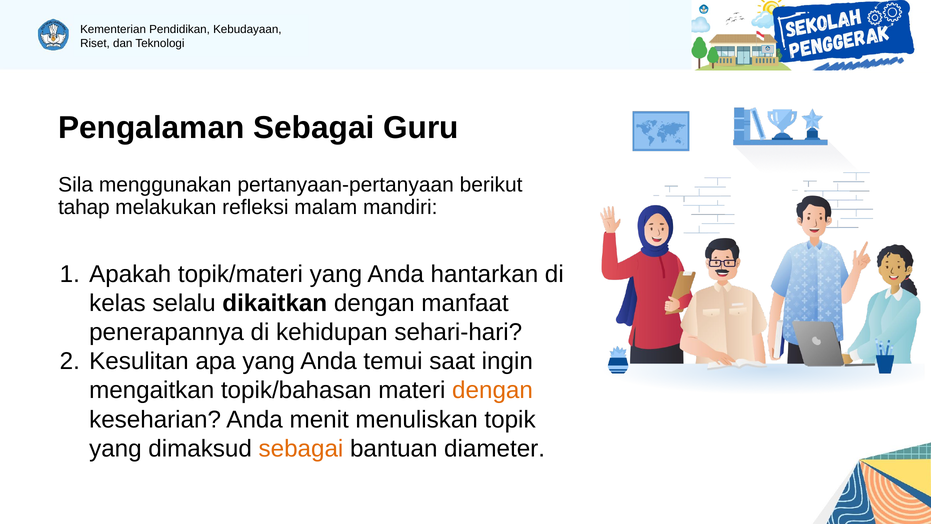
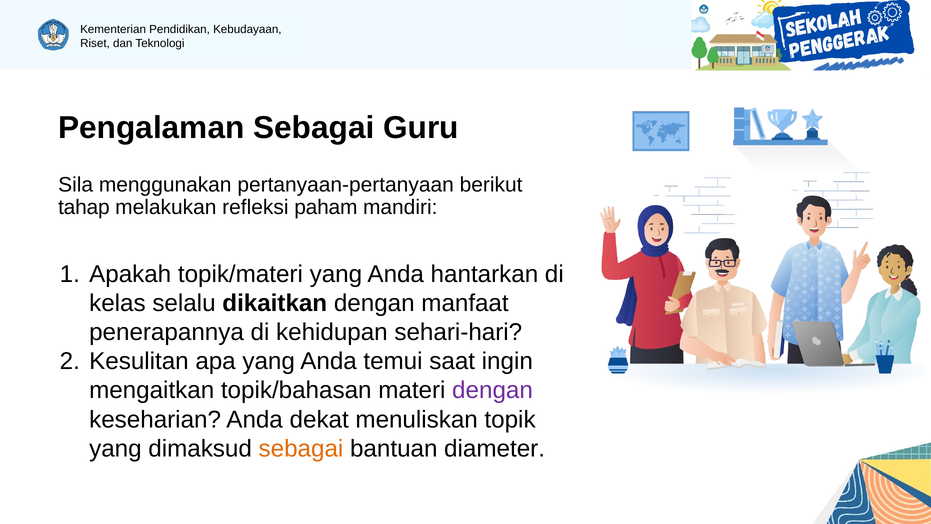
malam: malam -> paham
dengan at (493, 390) colour: orange -> purple
menit: menit -> dekat
